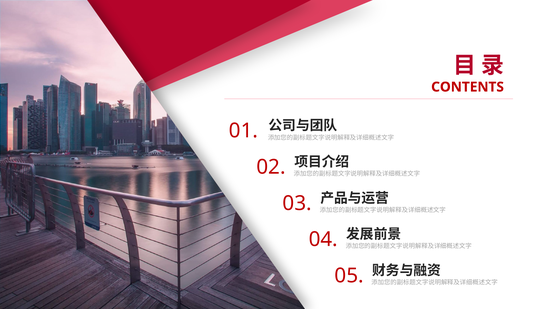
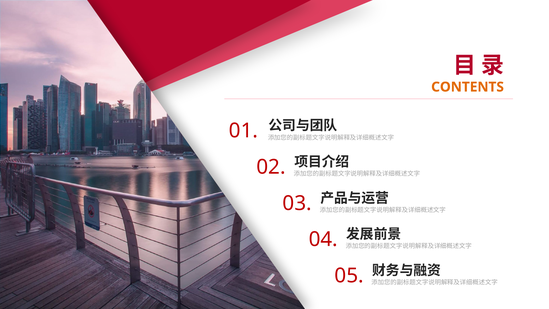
CONTENTS colour: red -> orange
